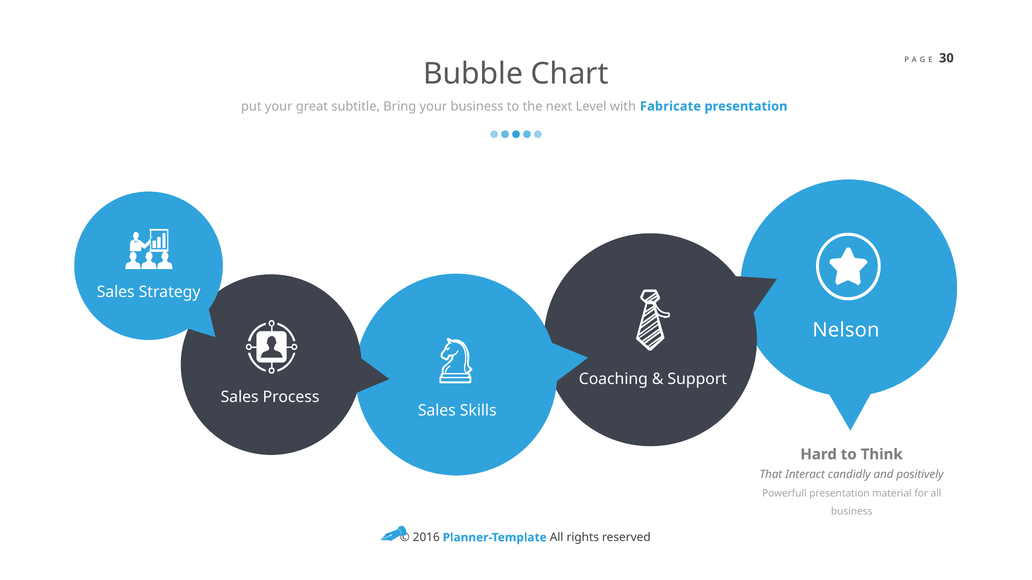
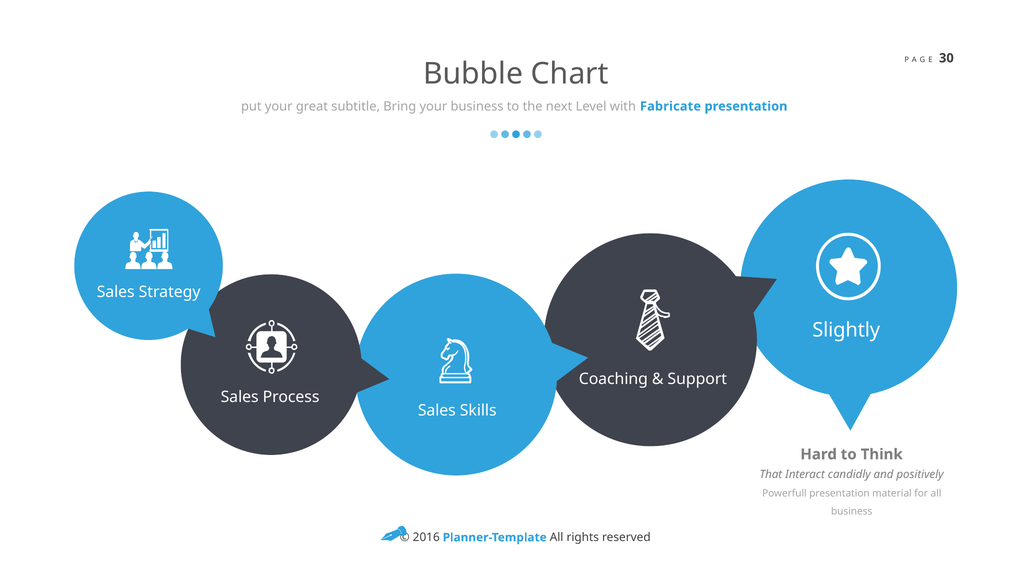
Nelson: Nelson -> Slightly
